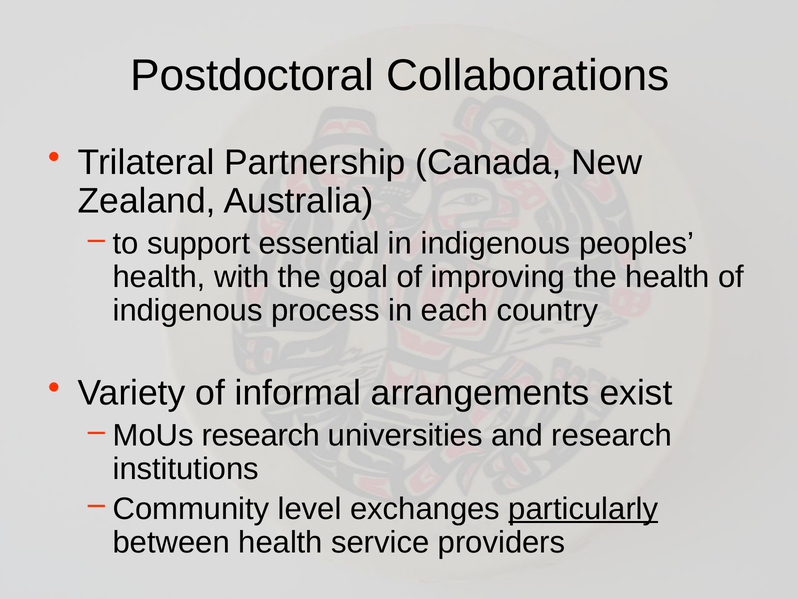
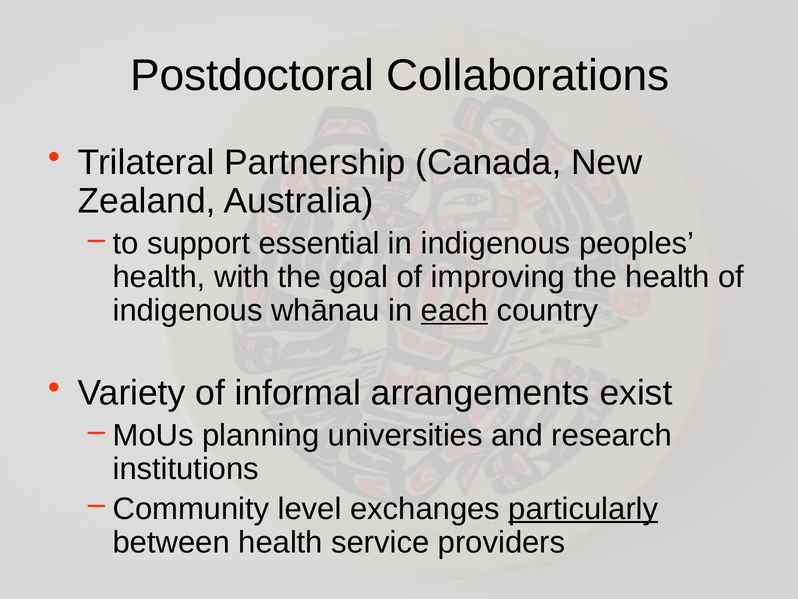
process: process -> whānau
each underline: none -> present
MoUs research: research -> planning
